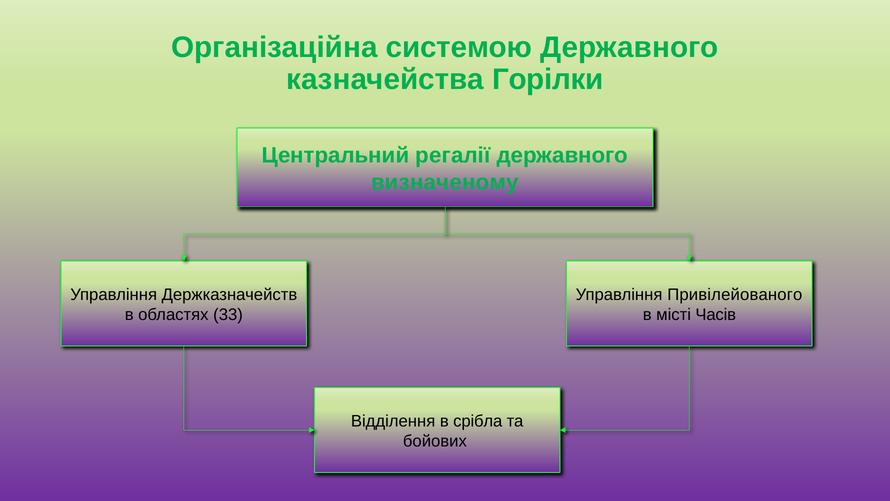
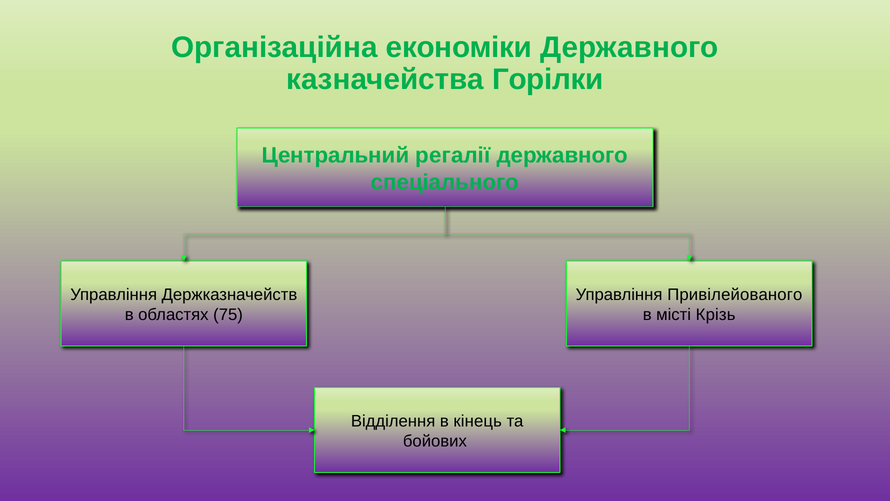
системою: системою -> економіки
визначеному: визначеному -> спеціального
33: 33 -> 75
Часів: Часів -> Крізь
срібла: срібла -> кінець
